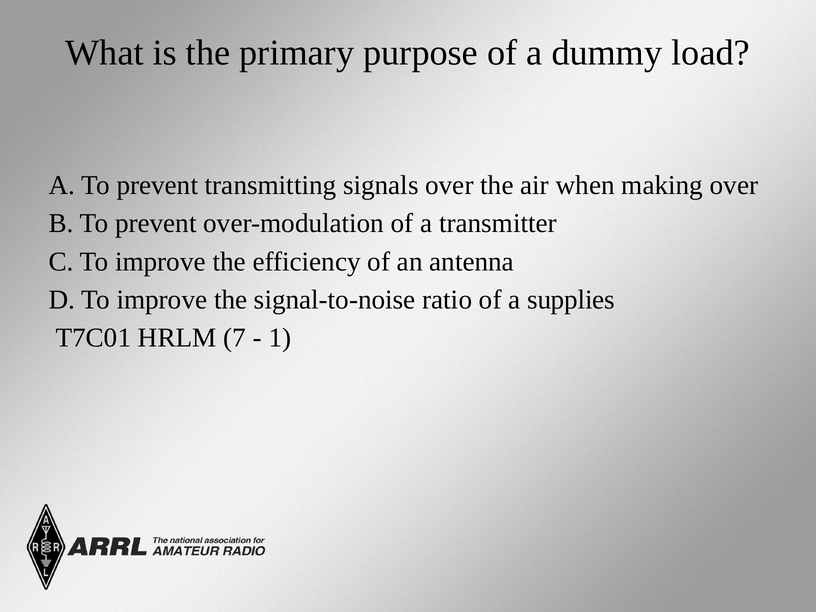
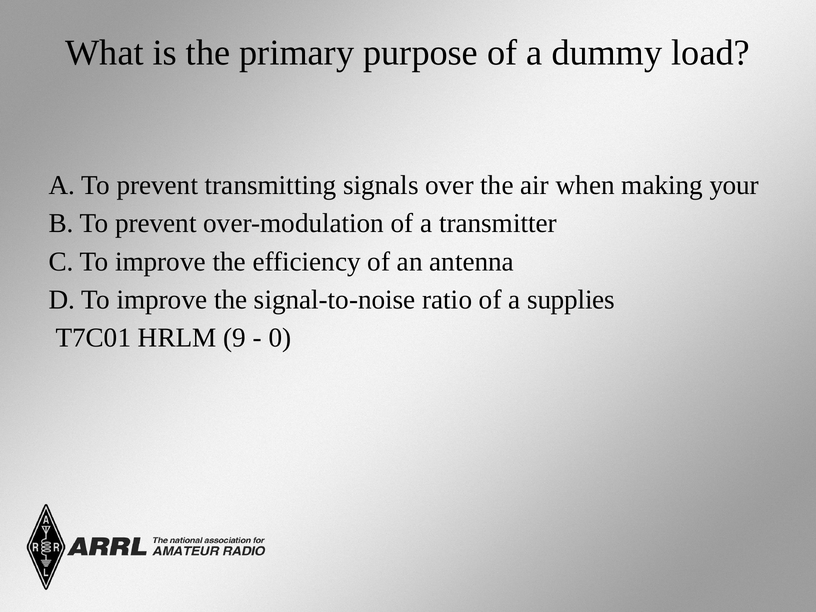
making over: over -> your
7: 7 -> 9
1: 1 -> 0
